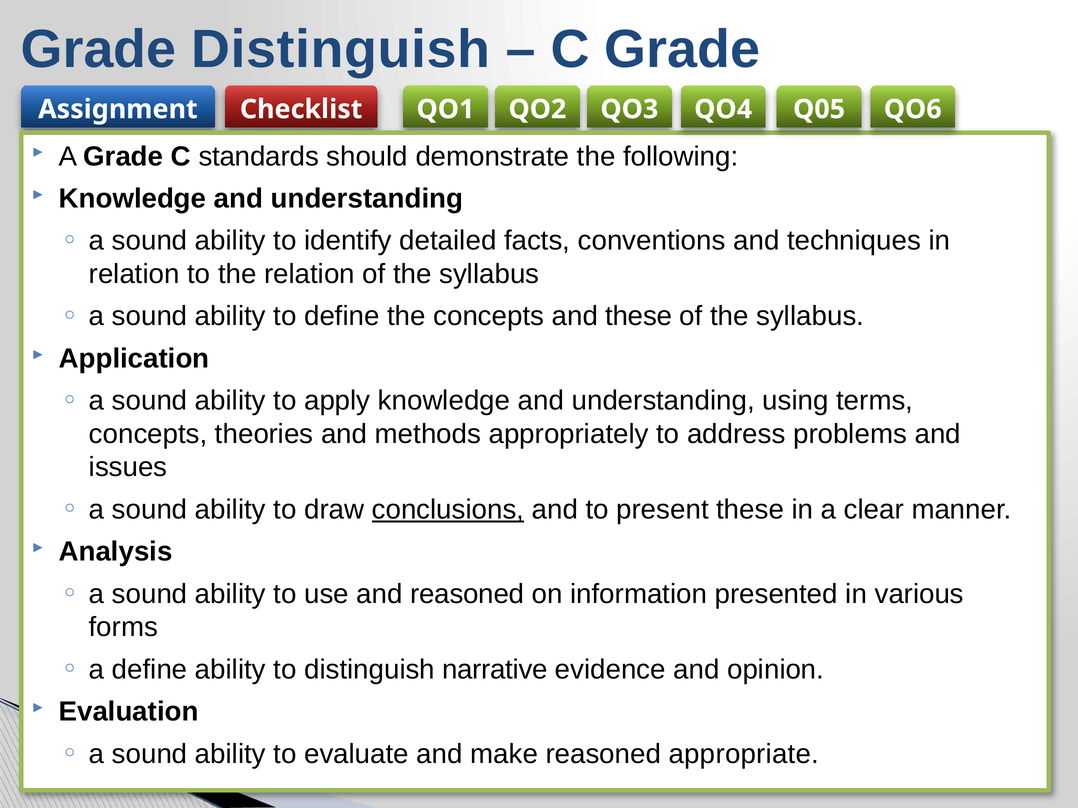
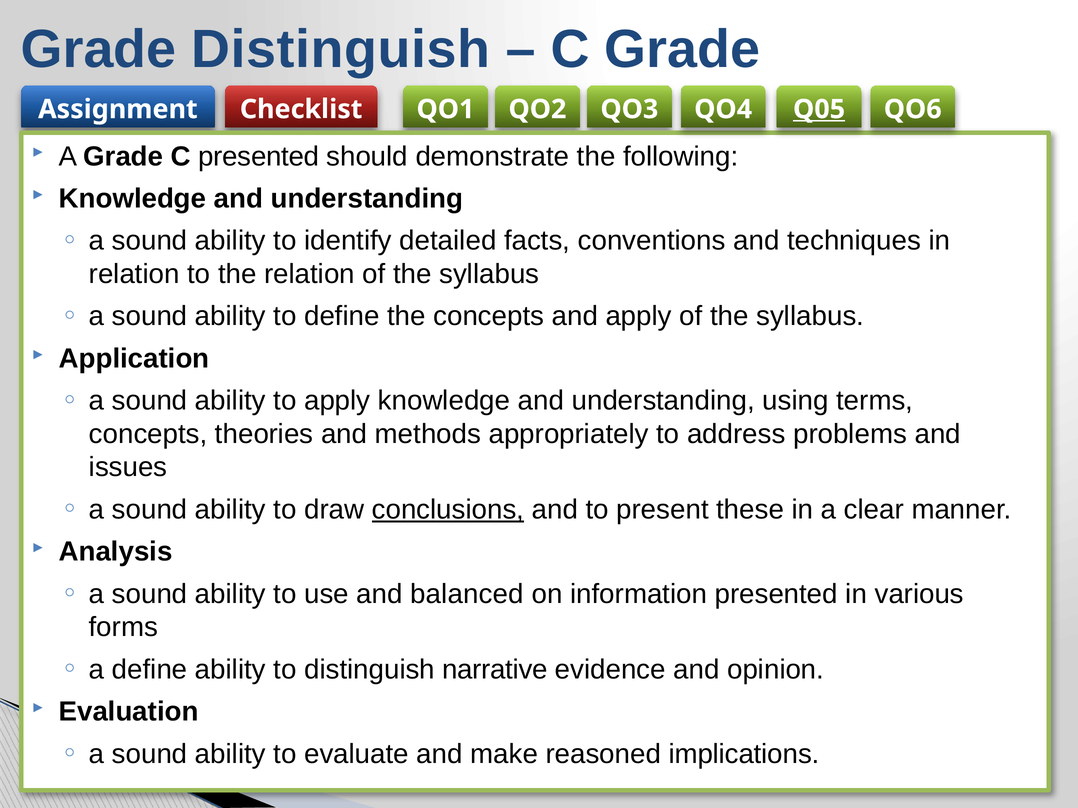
Q05 underline: none -> present
C standards: standards -> presented
and these: these -> apply
and reasoned: reasoned -> balanced
appropriate: appropriate -> implications
